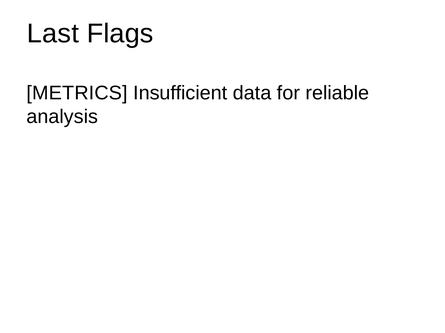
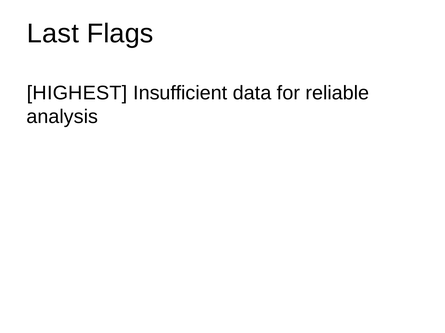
METRICS: METRICS -> HIGHEST
